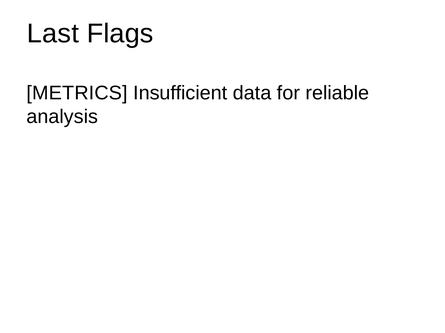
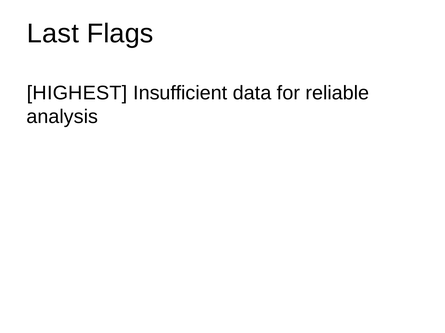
METRICS: METRICS -> HIGHEST
